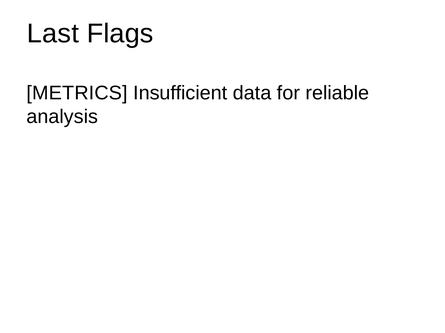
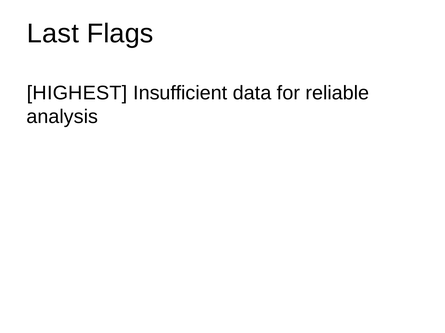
METRICS: METRICS -> HIGHEST
